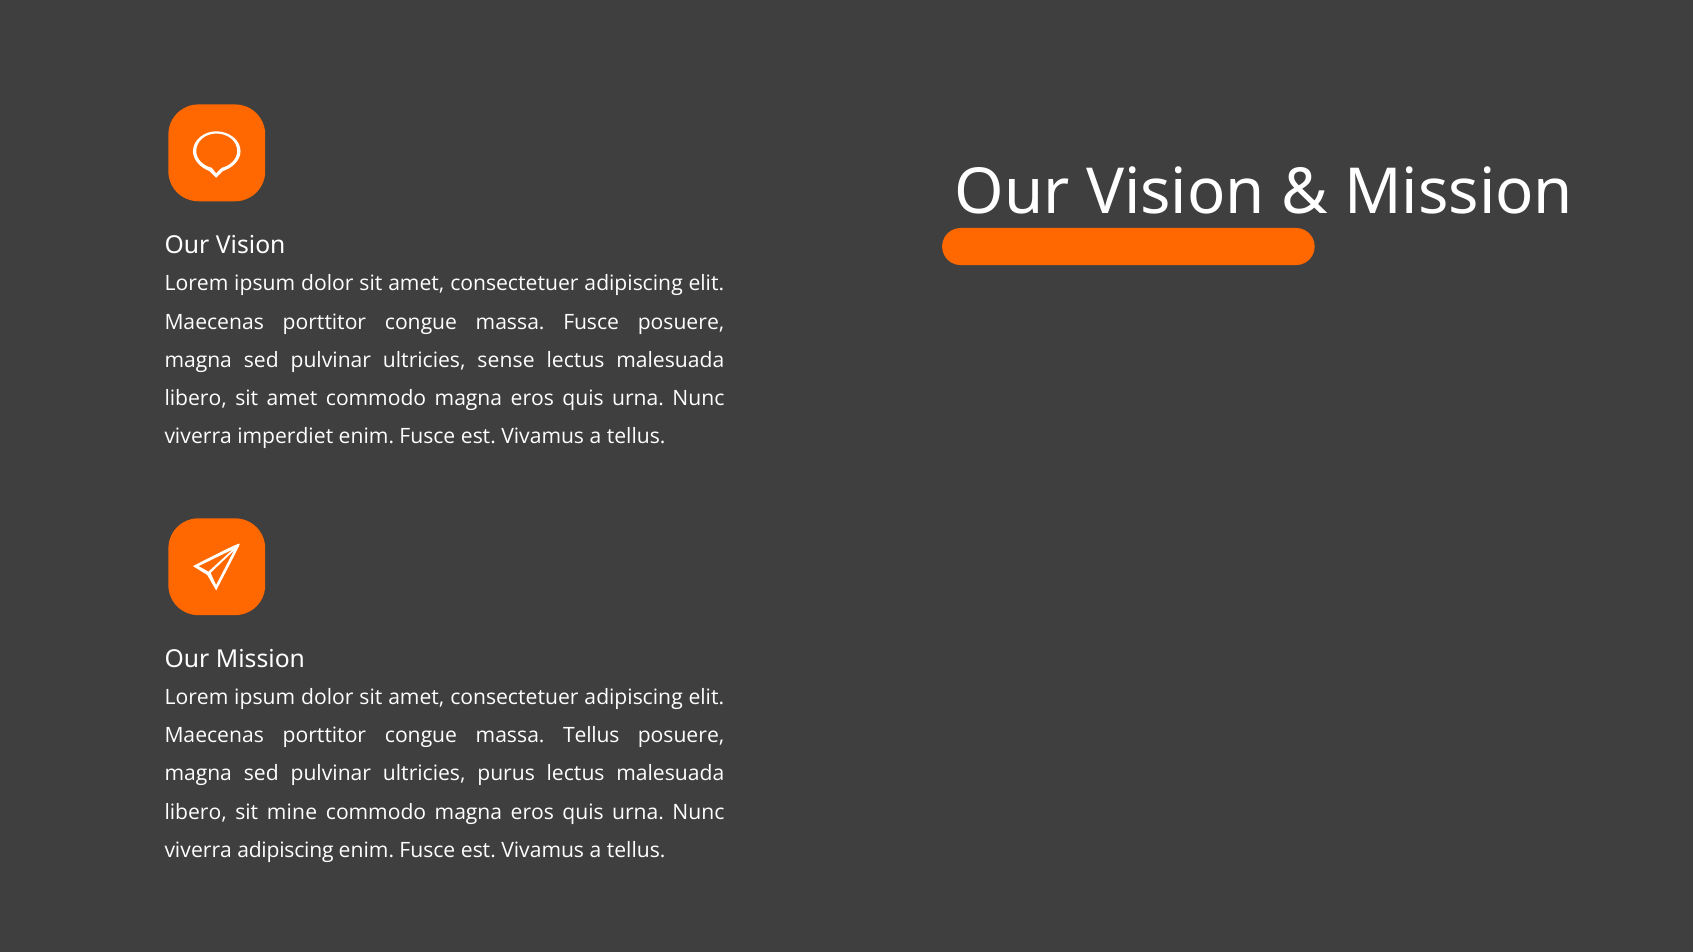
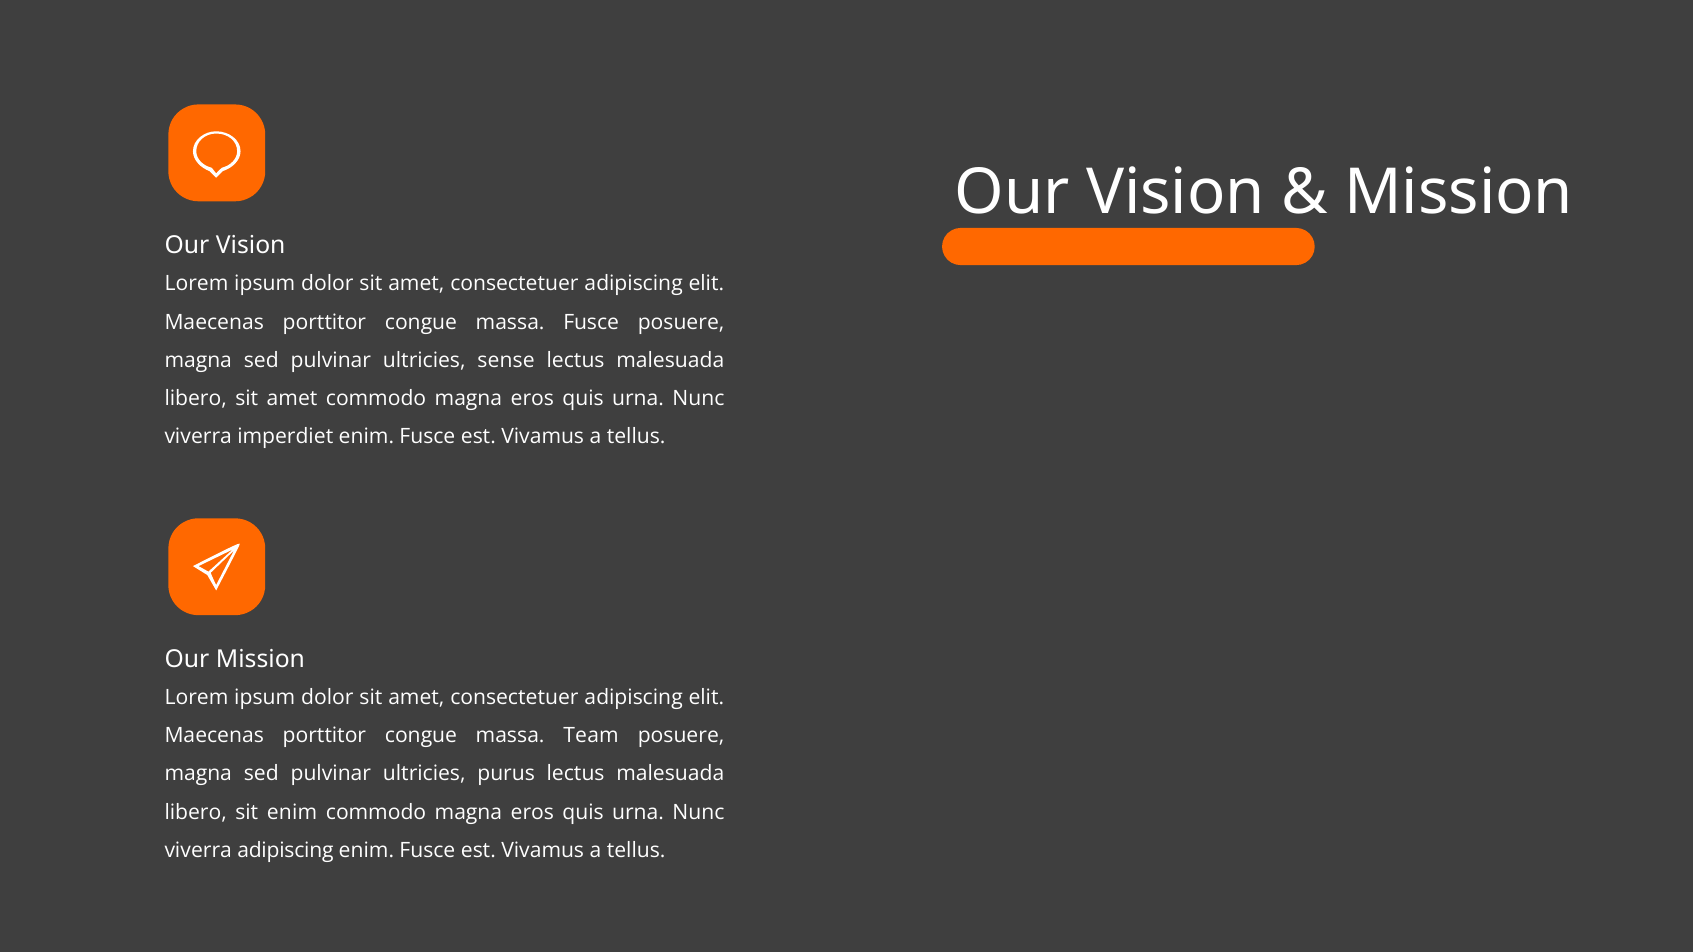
massa Tellus: Tellus -> Team
sit mine: mine -> enim
